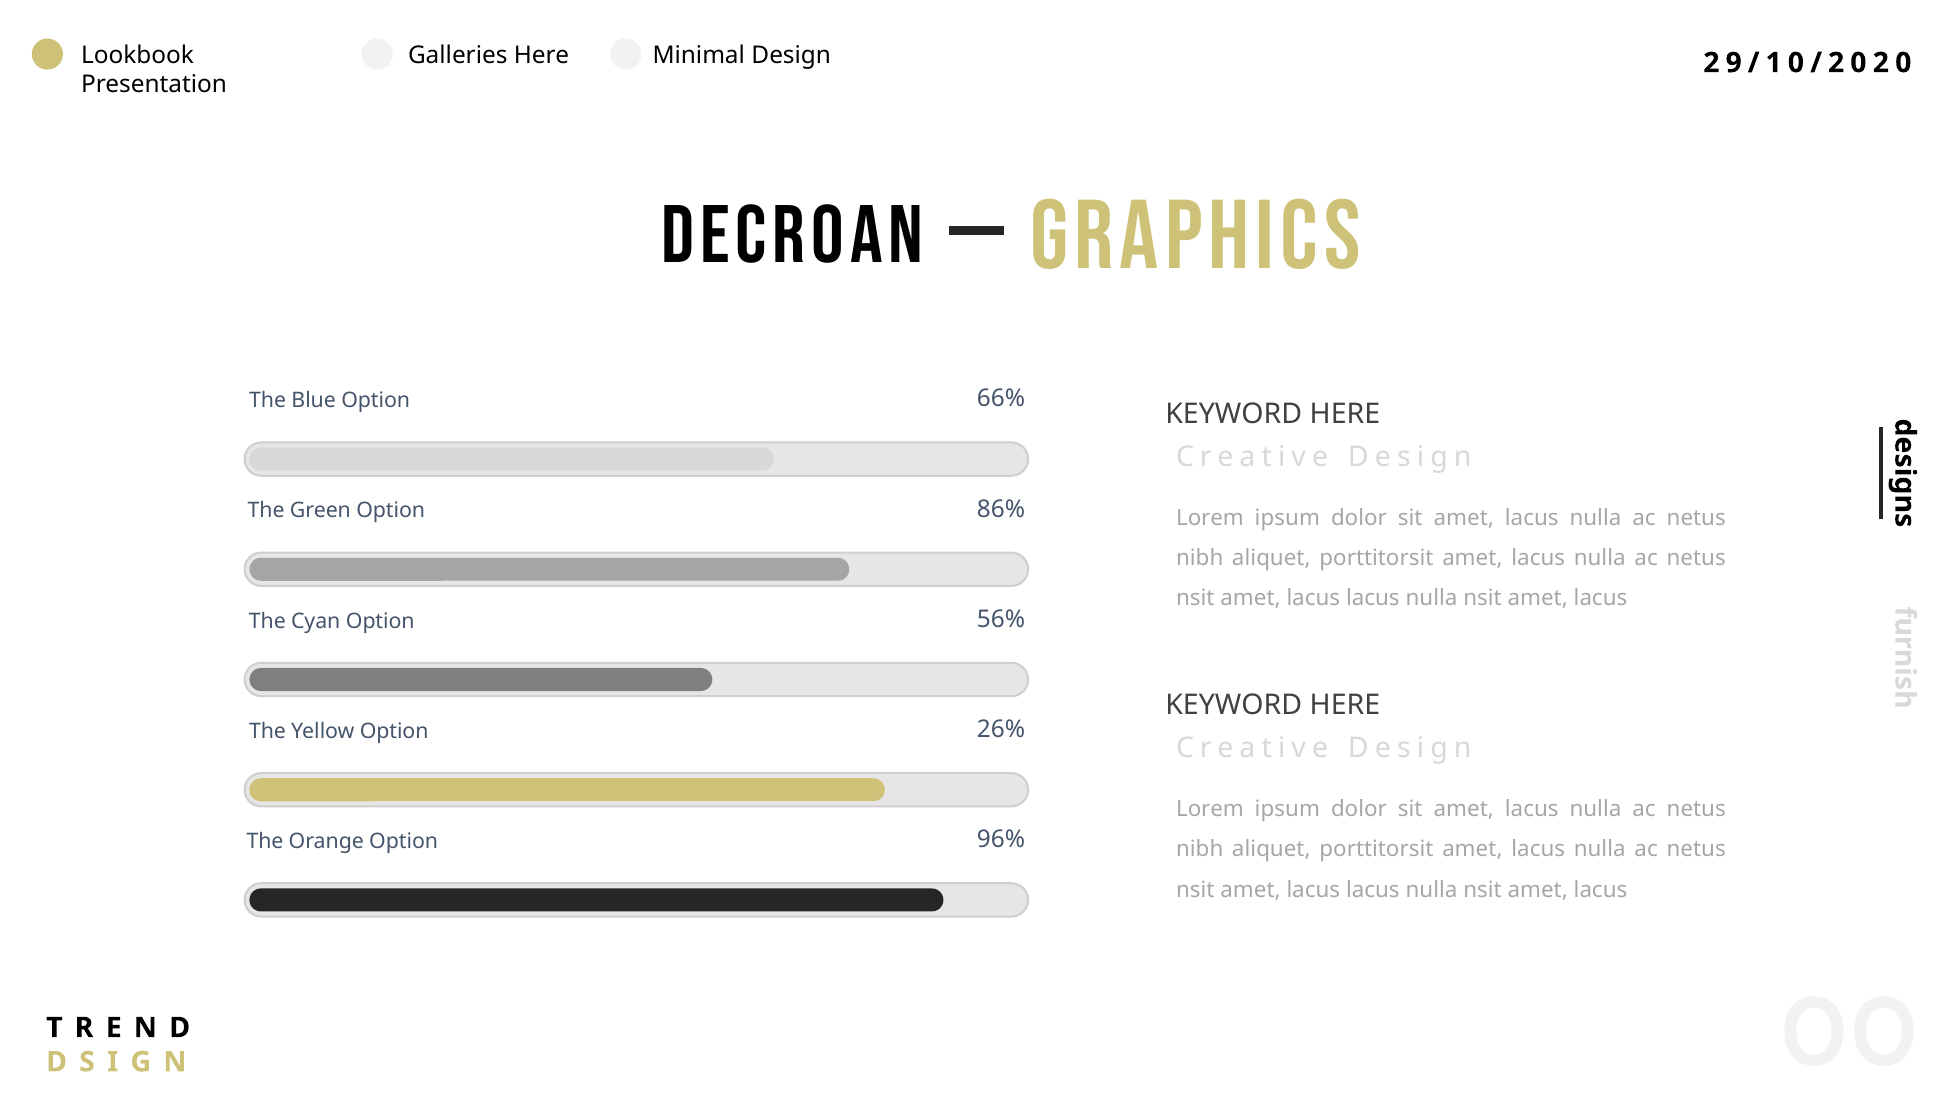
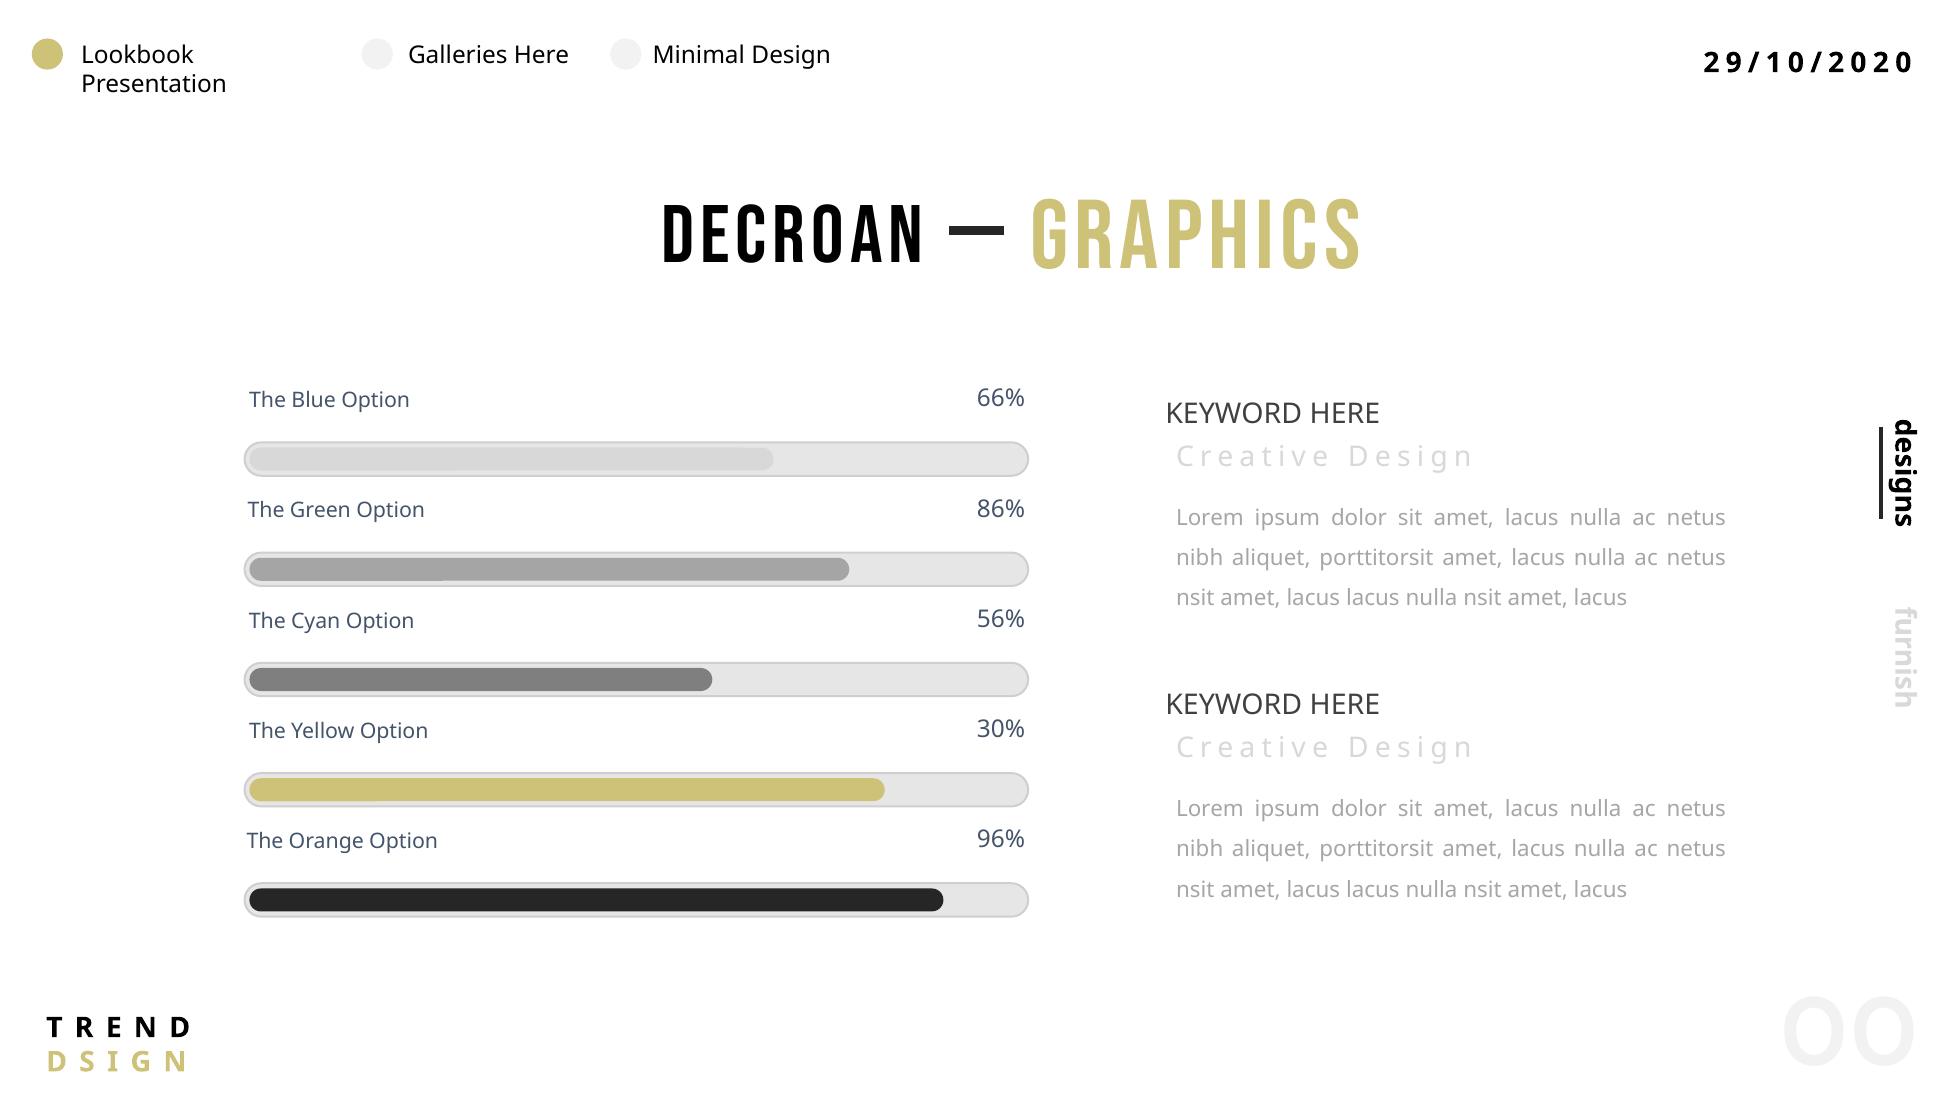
26%: 26% -> 30%
